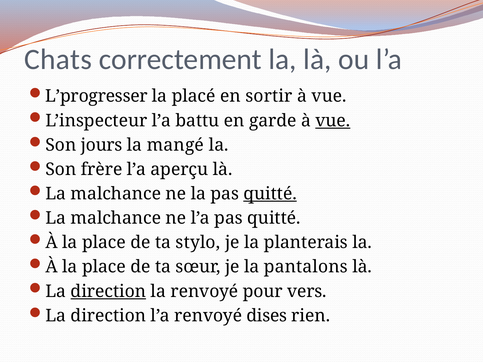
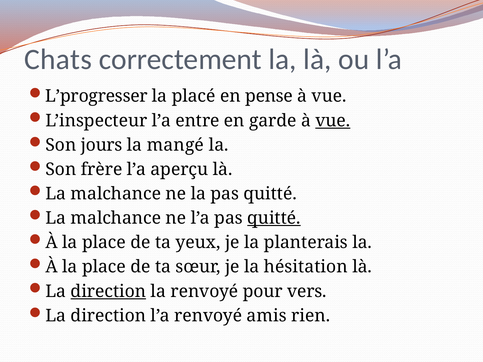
sortir: sortir -> pense
battu: battu -> entre
quitté at (270, 194) underline: present -> none
quitté at (274, 218) underline: none -> present
stylo: stylo -> yeux
pantalons: pantalons -> hésitation
dises: dises -> amis
